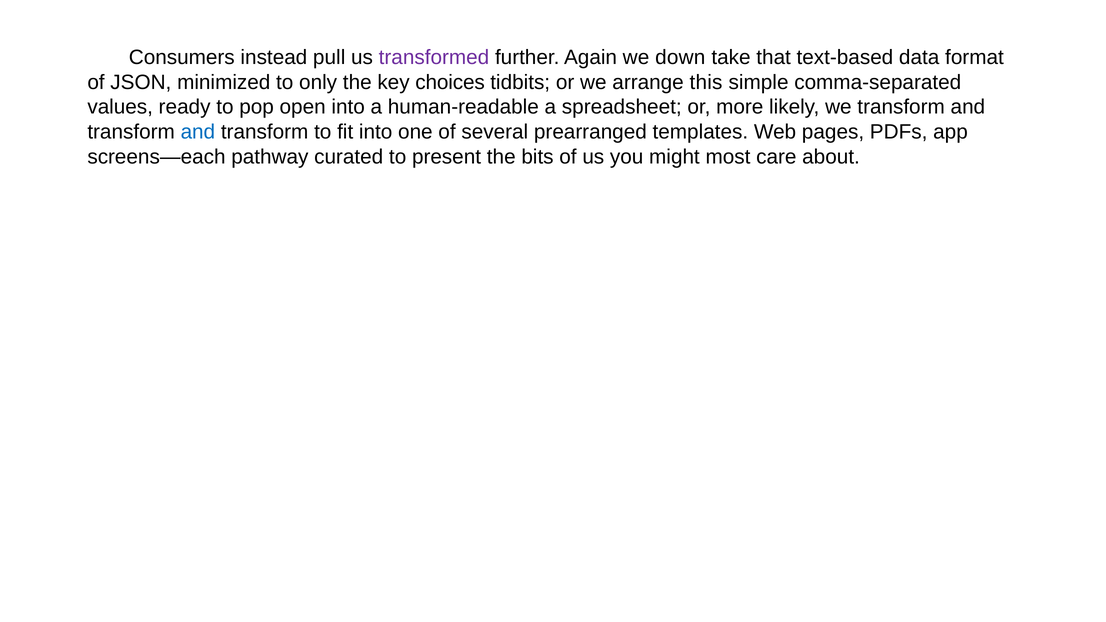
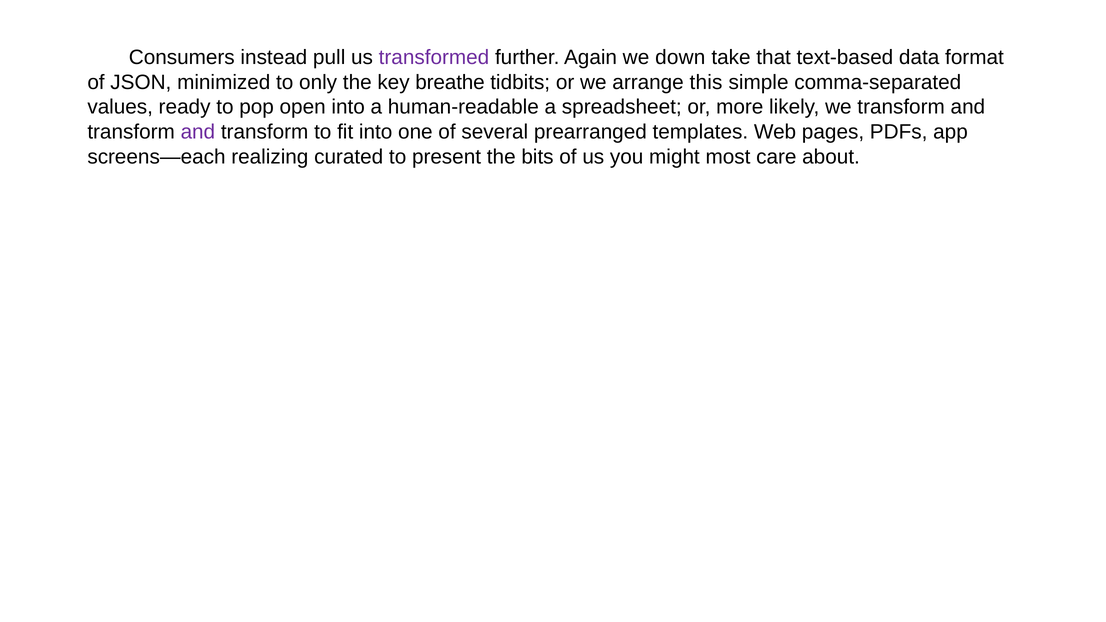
choices: choices -> breathe
and at (198, 132) colour: blue -> purple
pathway: pathway -> realizing
